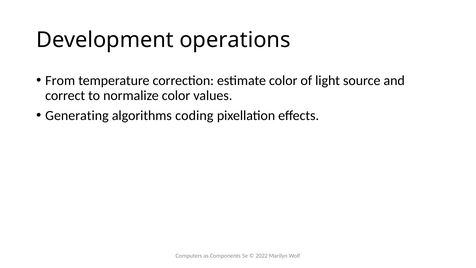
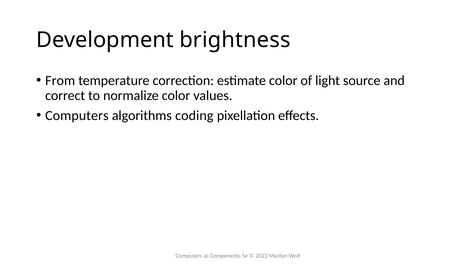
operations: operations -> brightness
Generating at (77, 115): Generating -> Computers
